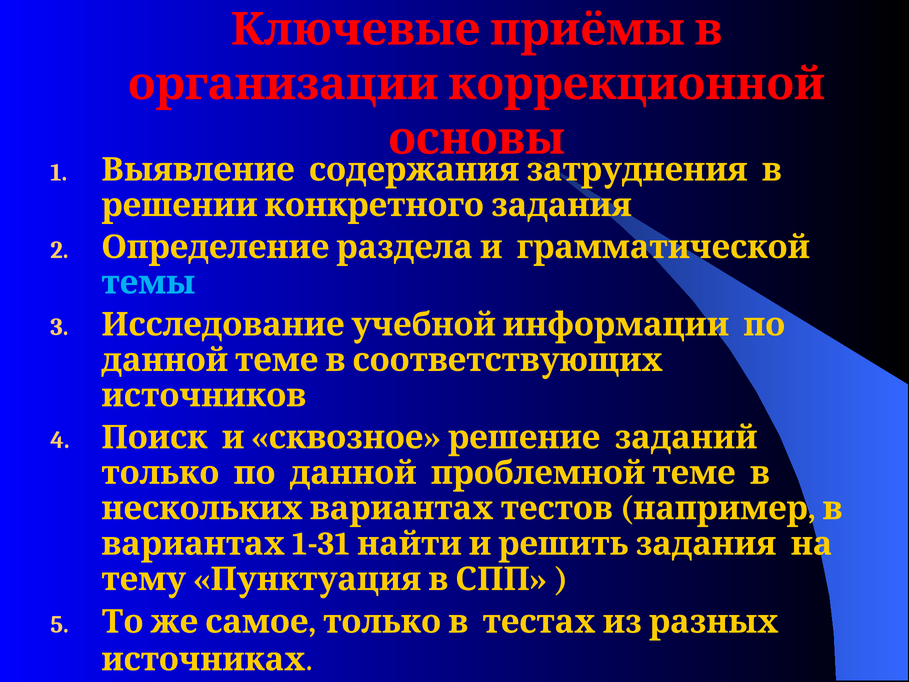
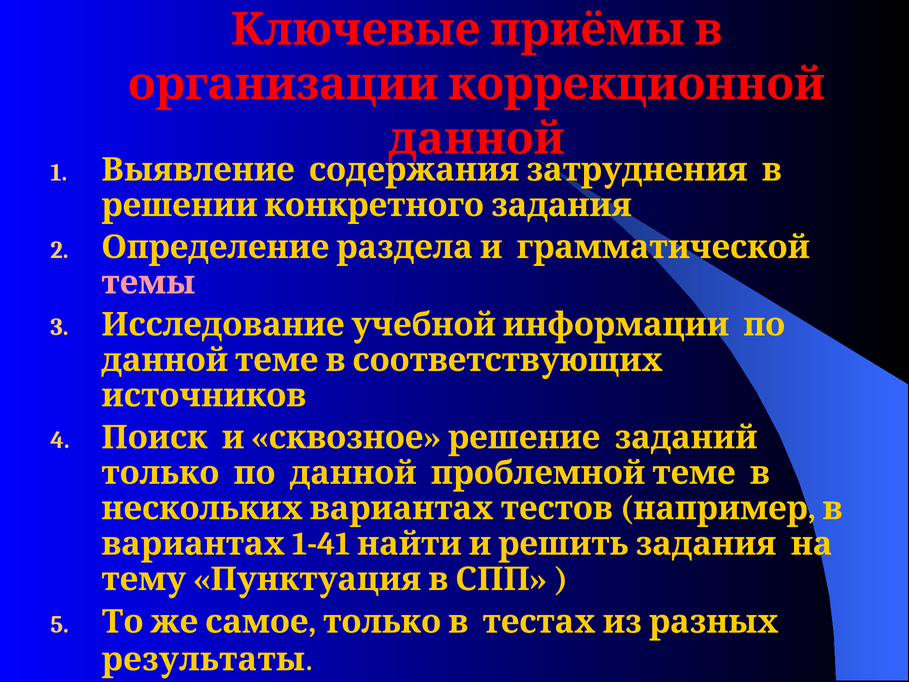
основы at (477, 139): основы -> данной
темы colour: light blue -> pink
1-31: 1-31 -> 1-41
источниках: источниках -> результаты
